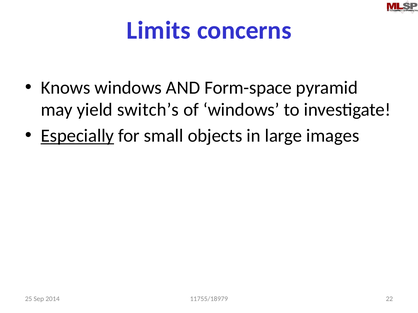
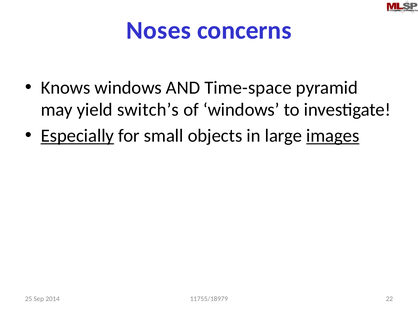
Limits: Limits -> Noses
Form-space: Form-space -> Time-space
images underline: none -> present
